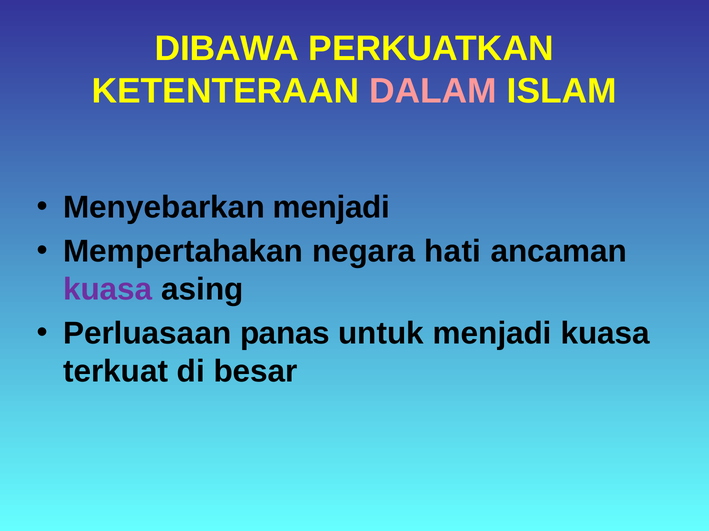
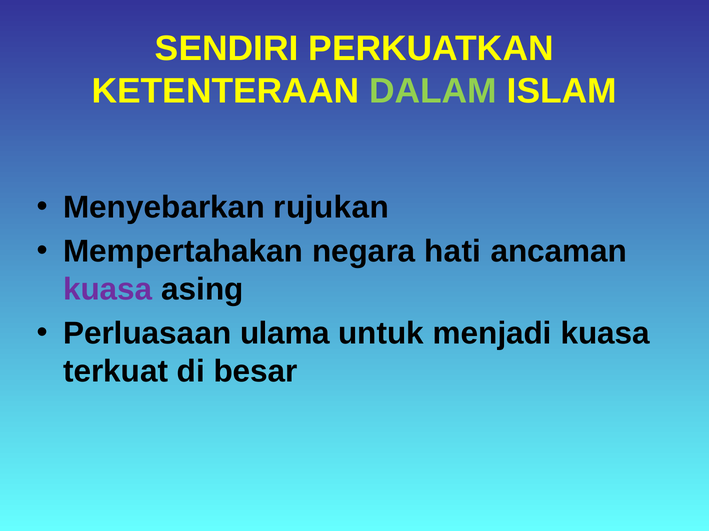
DIBAWA: DIBAWA -> SENDIRI
DALAM colour: pink -> light green
Menyebarkan menjadi: menjadi -> rujukan
panas: panas -> ulama
